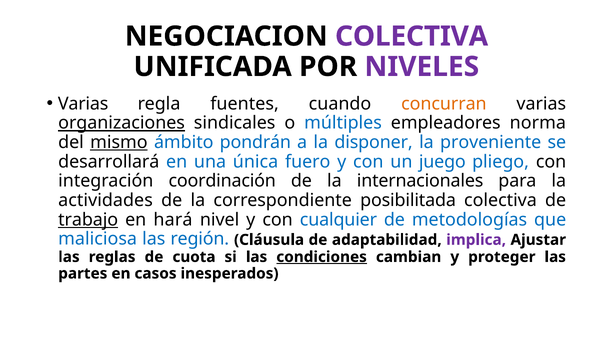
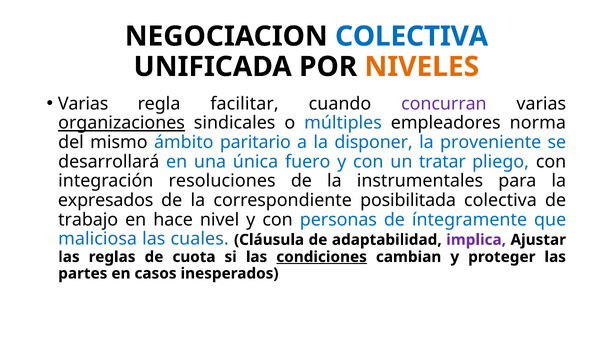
COLECTIVA at (412, 36) colour: purple -> blue
NIVELES colour: purple -> orange
fuentes: fuentes -> facilitar
concurran colour: orange -> purple
mismo underline: present -> none
pondrán: pondrán -> paritario
juego: juego -> tratar
coordinación: coordinación -> resoluciones
internacionales: internacionales -> instrumentales
actividades: actividades -> expresados
trabajo underline: present -> none
hará: hará -> hace
cualquier: cualquier -> personas
metodologías: metodologías -> íntegramente
región: región -> cuales
